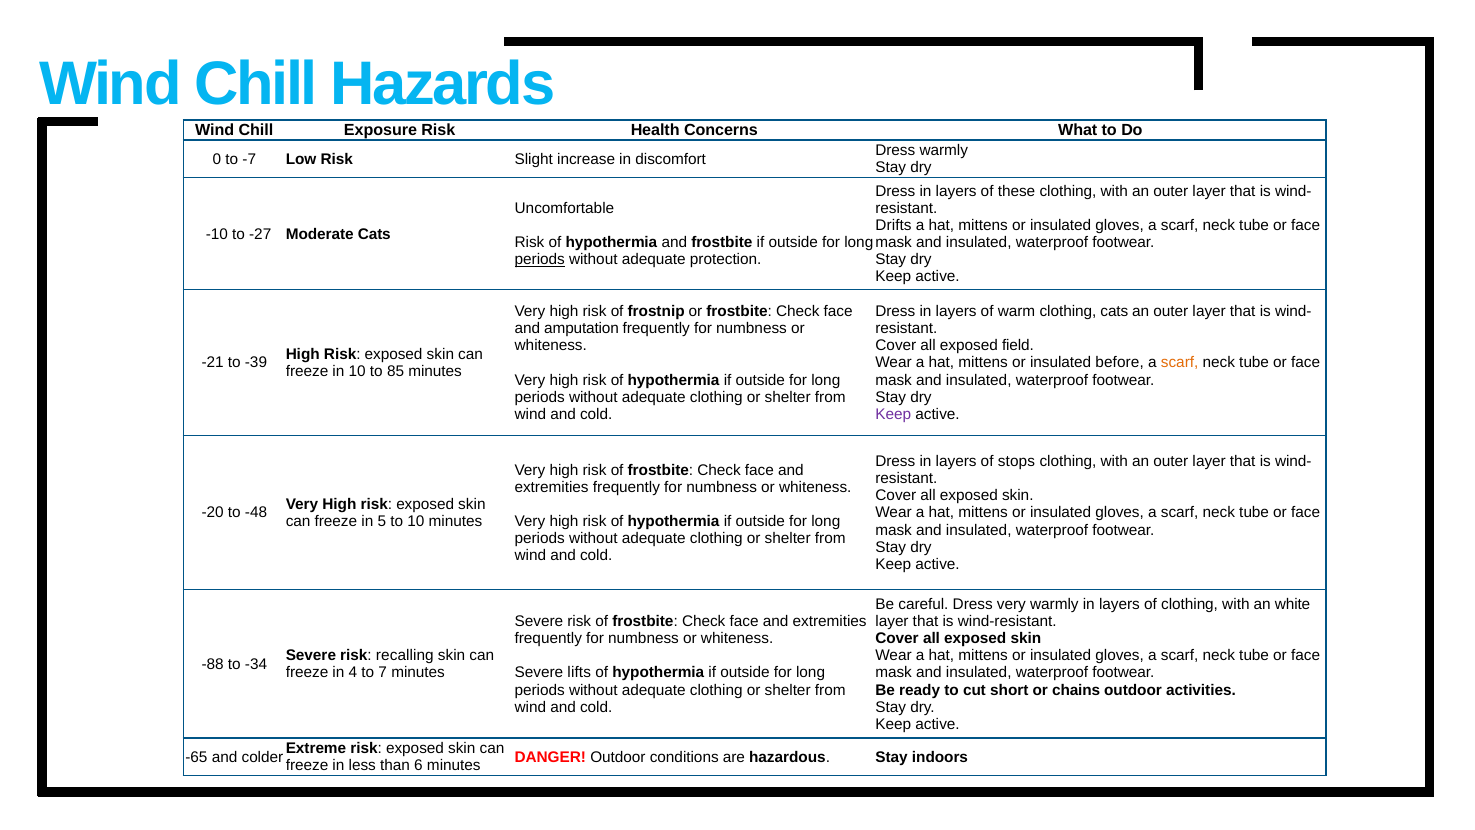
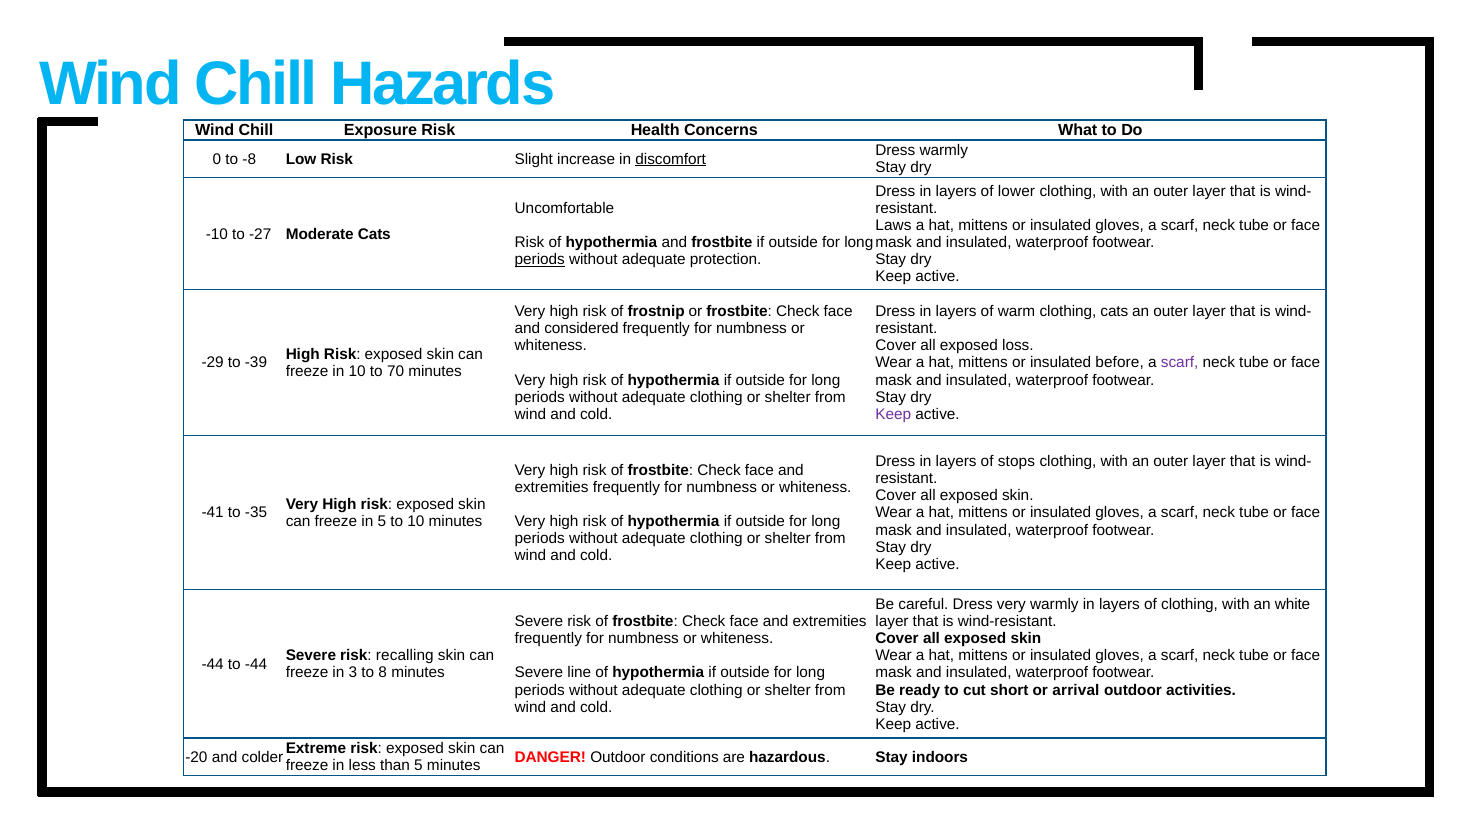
-7: -7 -> -8
discomfort underline: none -> present
these: these -> lower
Drifts: Drifts -> Laws
amputation: amputation -> considered
field: field -> loss
-21: -21 -> -29
scarf at (1180, 363) colour: orange -> purple
85: 85 -> 70
-20: -20 -> -41
-48: -48 -> -35
-88 at (213, 664): -88 -> -44
to -34: -34 -> -44
4: 4 -> 3
7: 7 -> 8
lifts: lifts -> line
chains: chains -> arrival
-65: -65 -> -20
than 6: 6 -> 5
